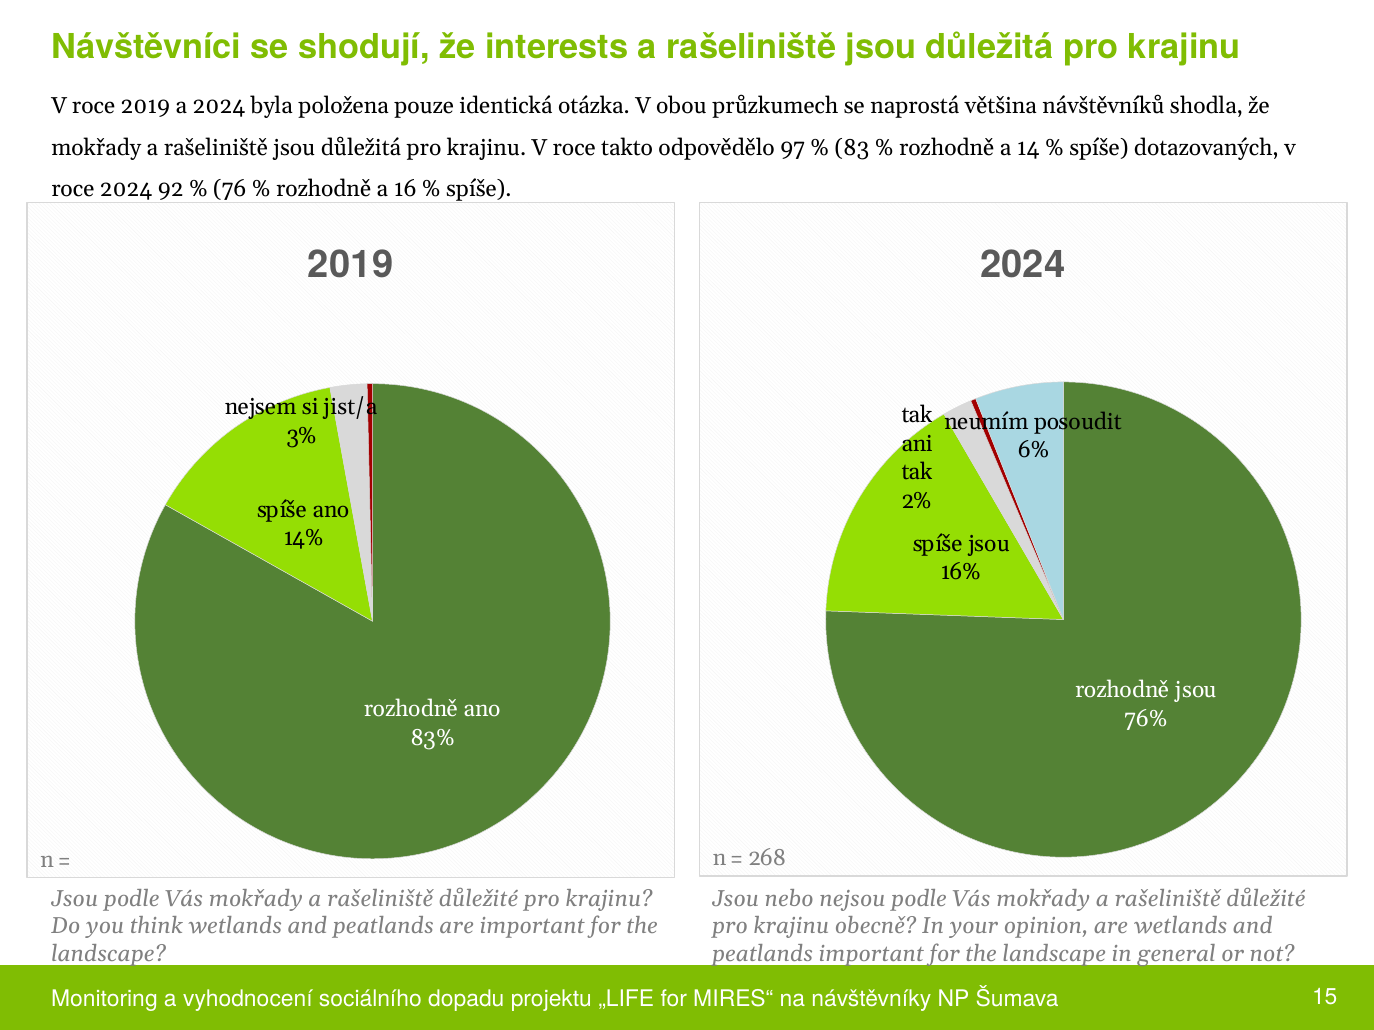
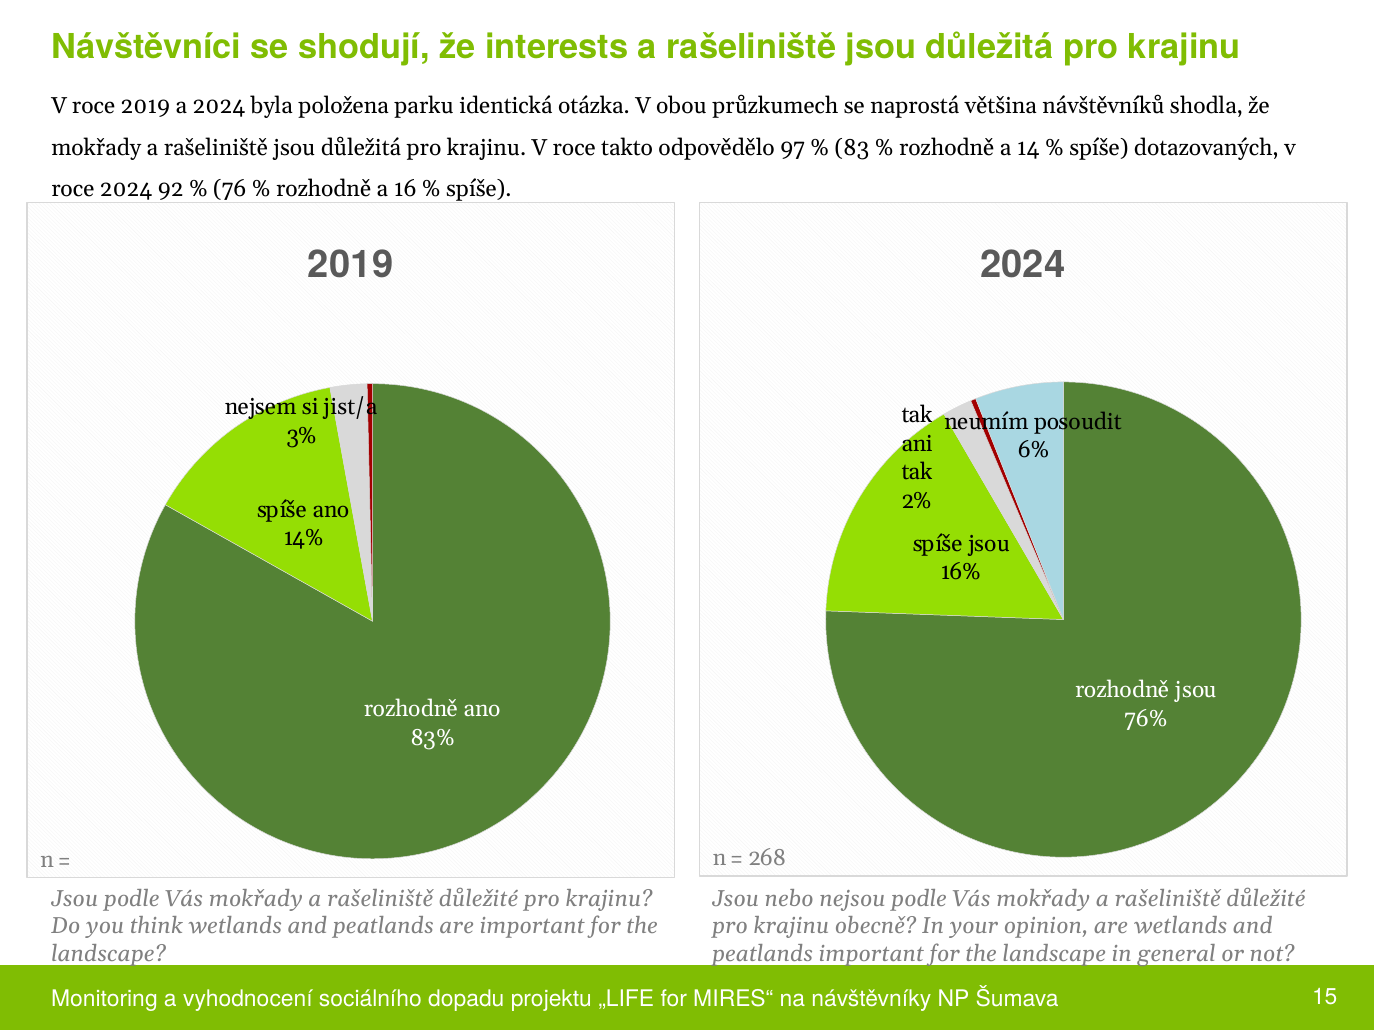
pouze: pouze -> parku
